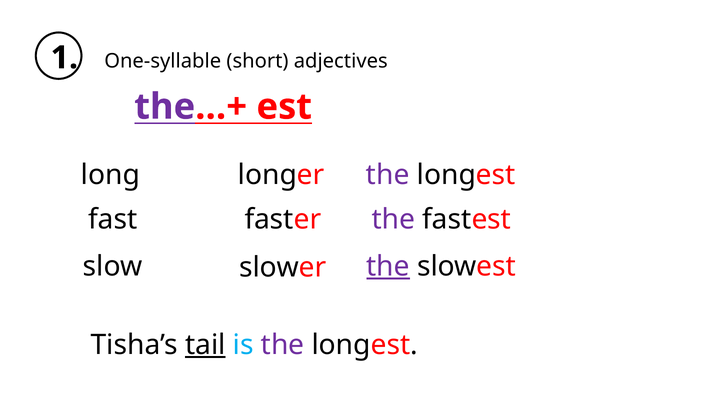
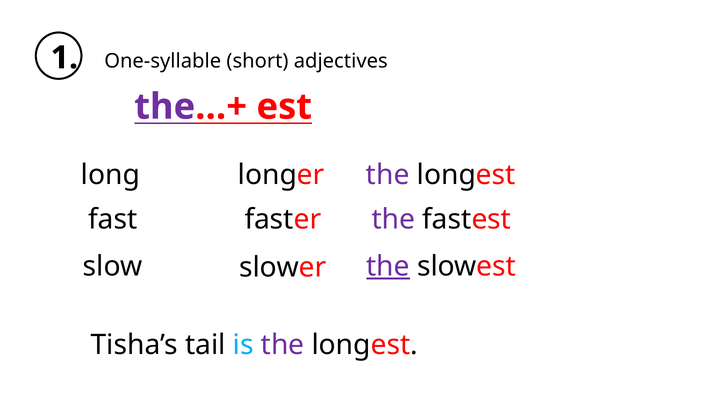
tail underline: present -> none
